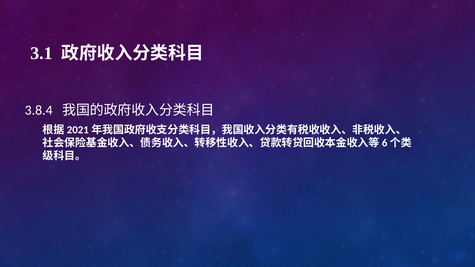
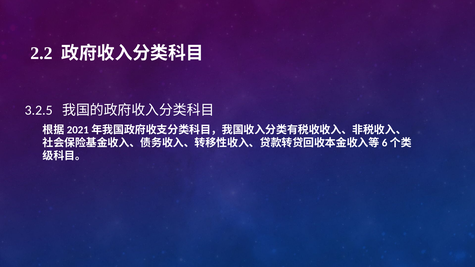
3.1: 3.1 -> 2.2
3.8.4: 3.8.4 -> 3.2.5
